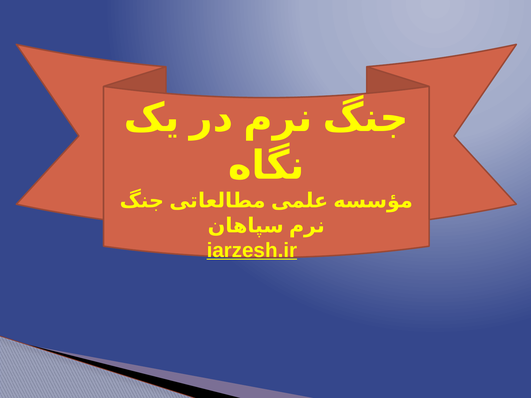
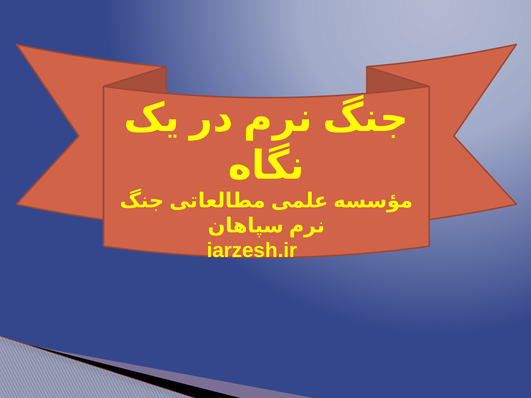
iarzesh.ir underline: present -> none
